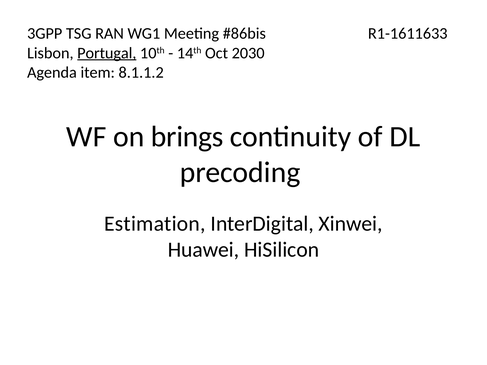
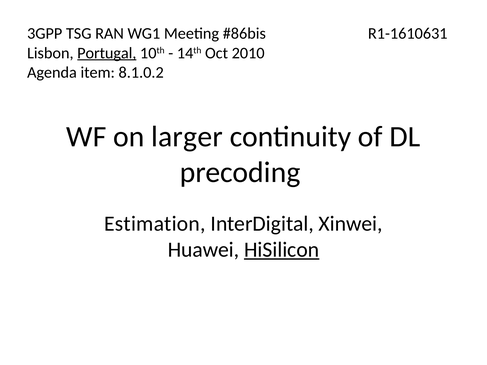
R1-1611633: R1-1611633 -> R1-1610631
2030: 2030 -> 2010
8.1.1.2: 8.1.1.2 -> 8.1.0.2
brings: brings -> larger
HiSilicon underline: none -> present
